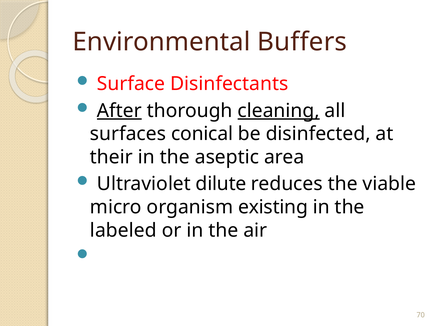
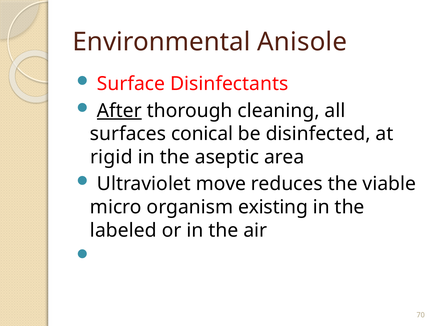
Buffers: Buffers -> Anisole
cleaning underline: present -> none
their: their -> rigid
dilute: dilute -> move
